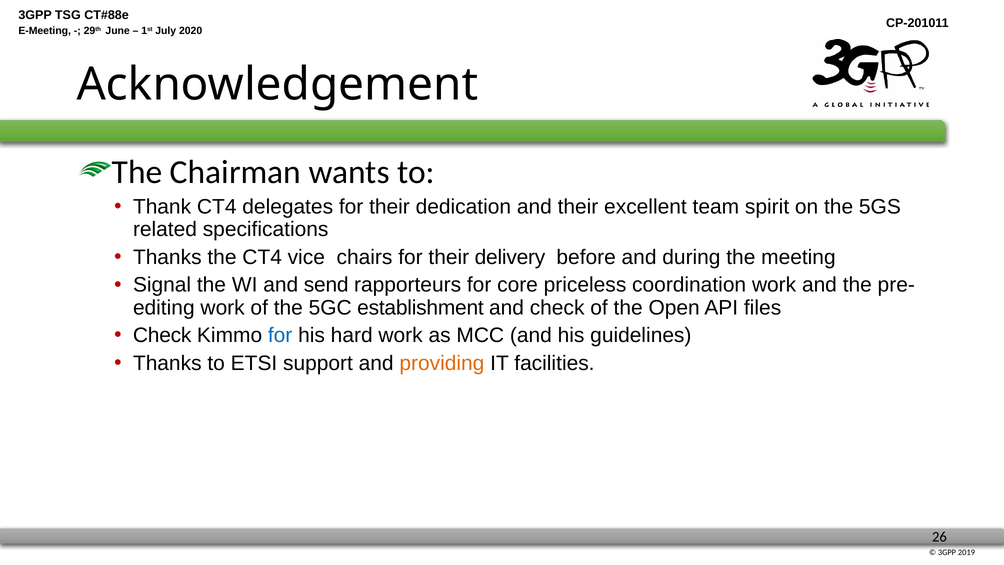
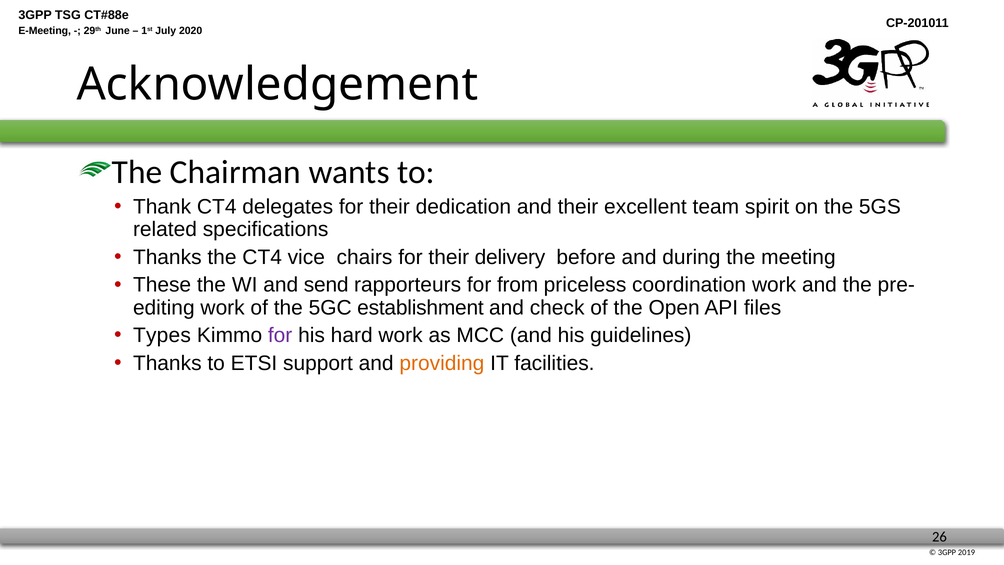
Signal: Signal -> These
core: core -> from
Check at (162, 335): Check -> Types
for at (280, 335) colour: blue -> purple
